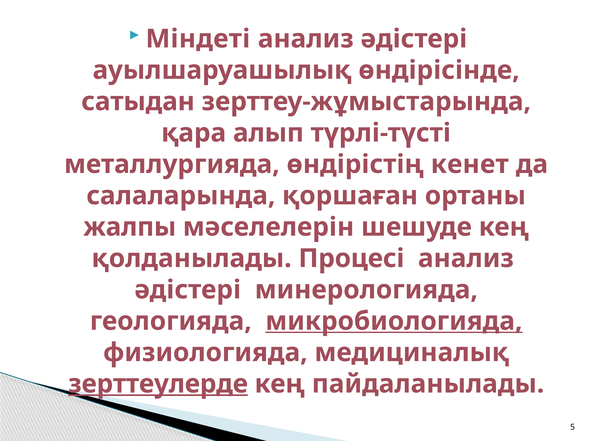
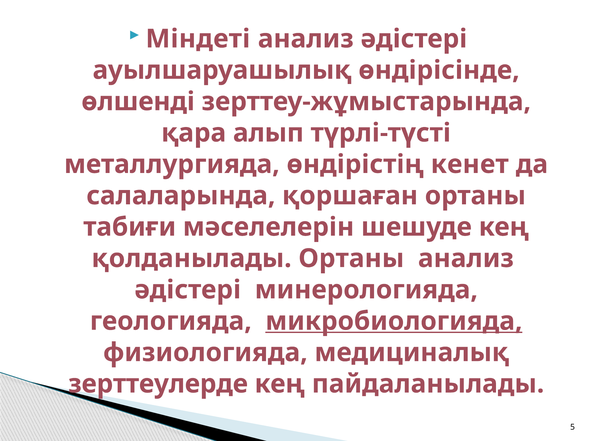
сатыдан: сатыдан -> өлшенді
жалпы: жалпы -> табиғи
қолданылады Процесі: Процесі -> Ортаны
зерттеулерде underline: present -> none
